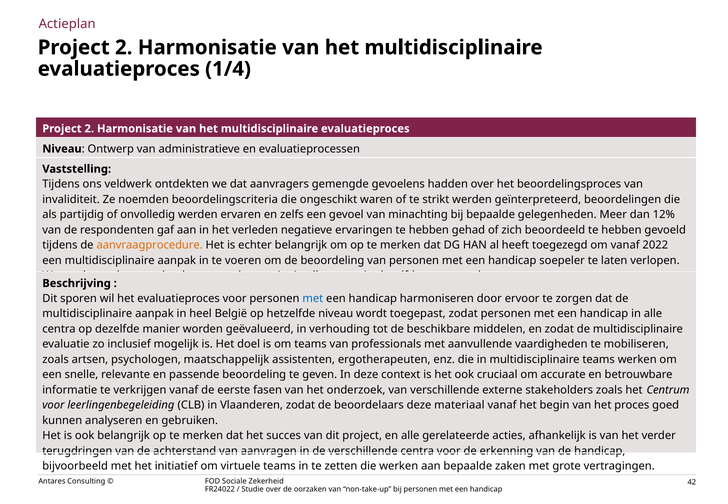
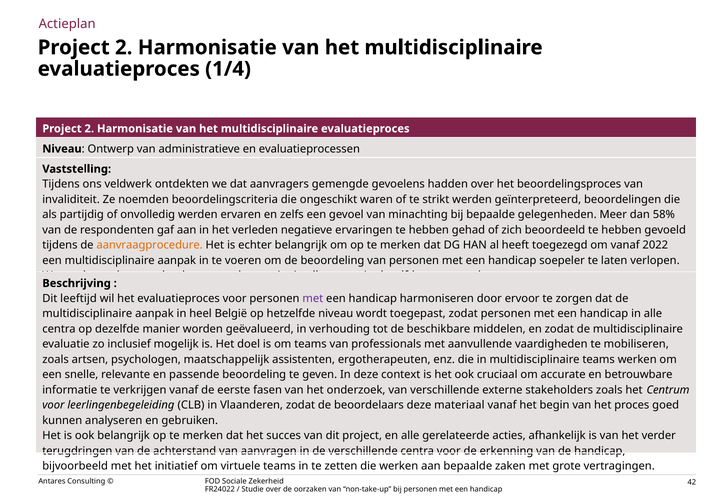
12%: 12% -> 58%
sporen: sporen -> leeftijd
met at (313, 299) colour: blue -> purple
